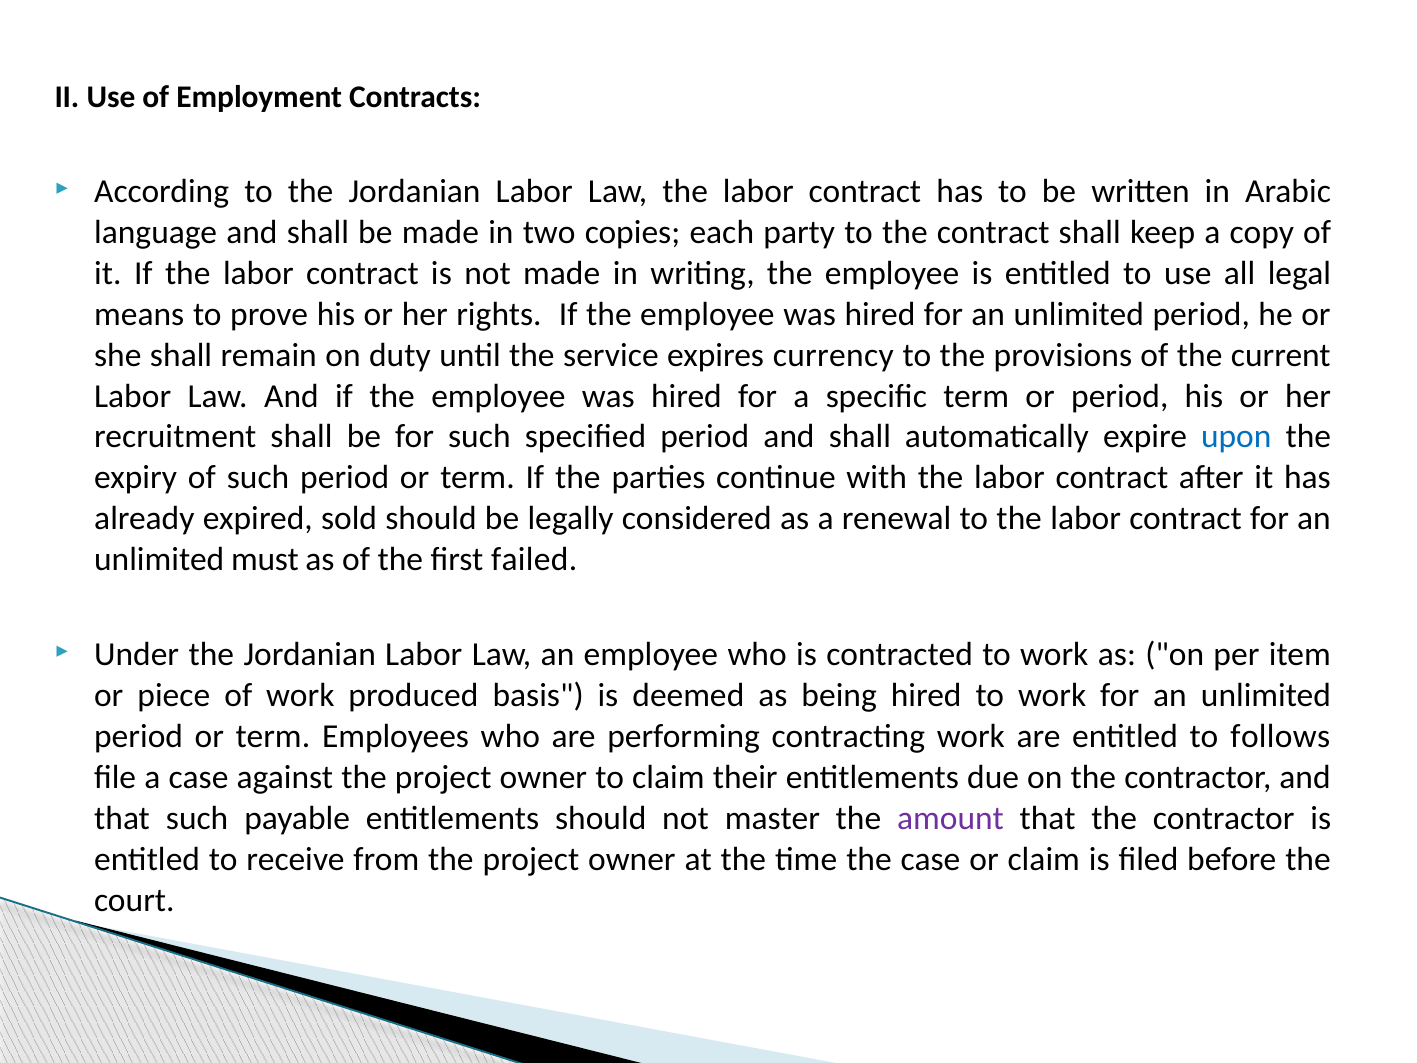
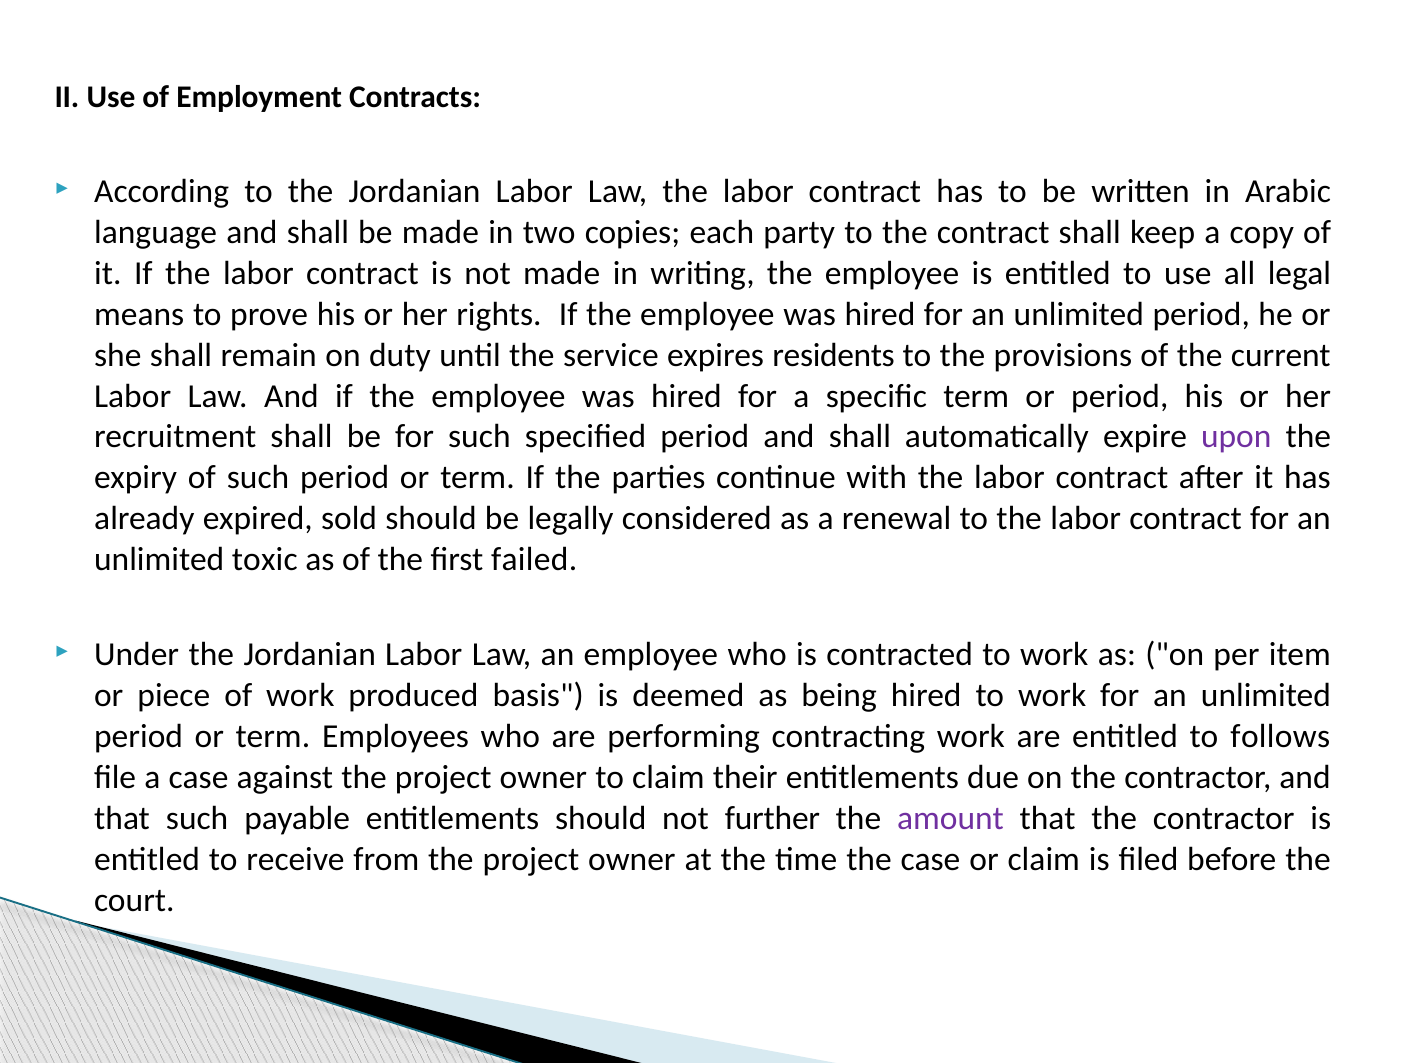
currency: currency -> residents
upon colour: blue -> purple
must: must -> toxic
master: master -> further
